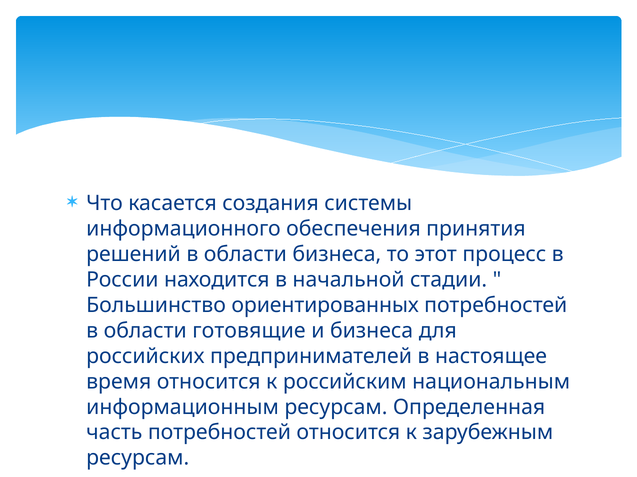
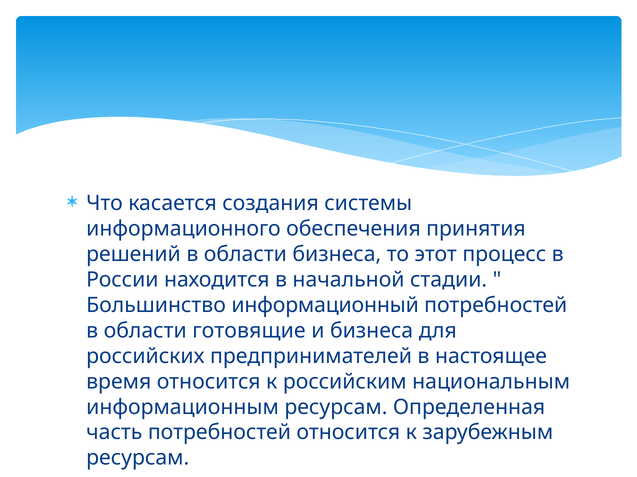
ориентированных: ориентированных -> информационный
